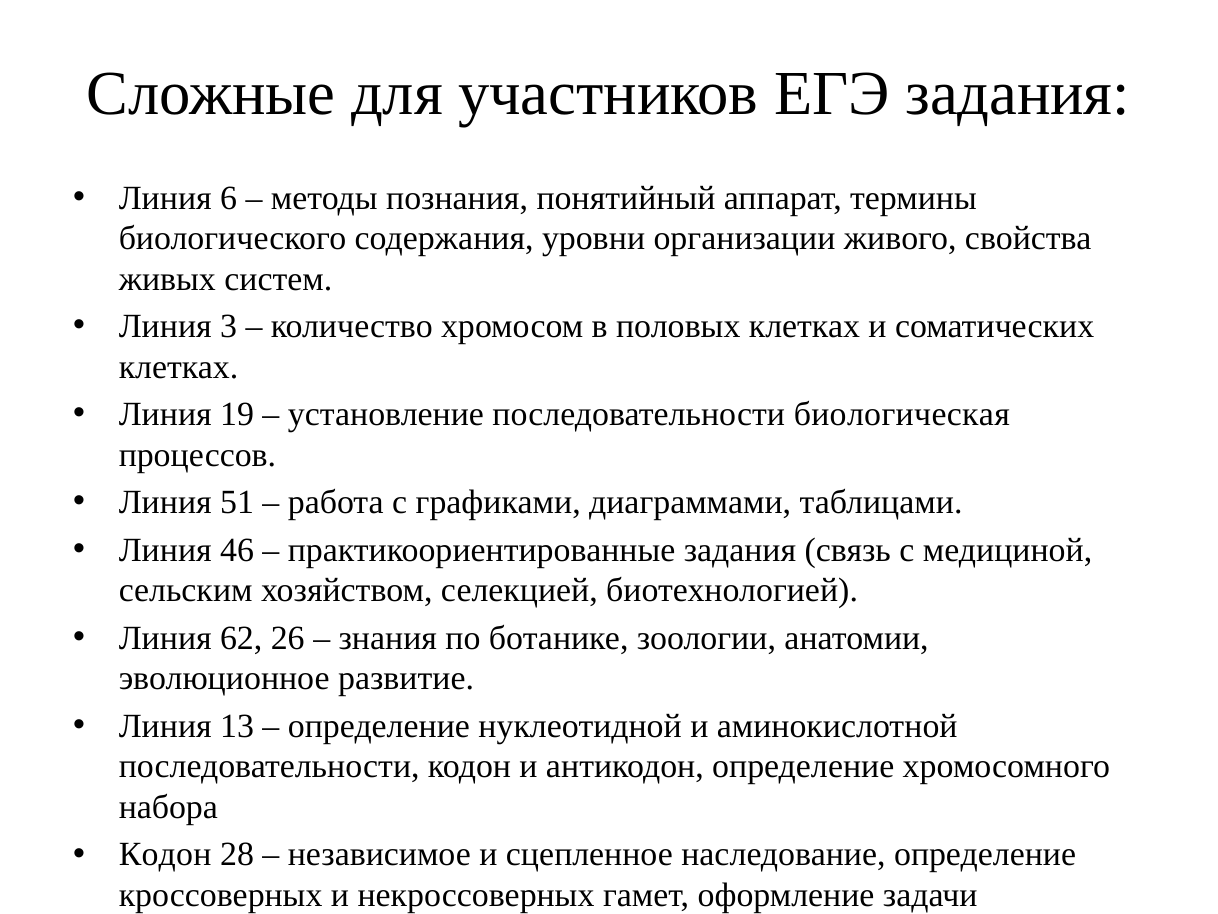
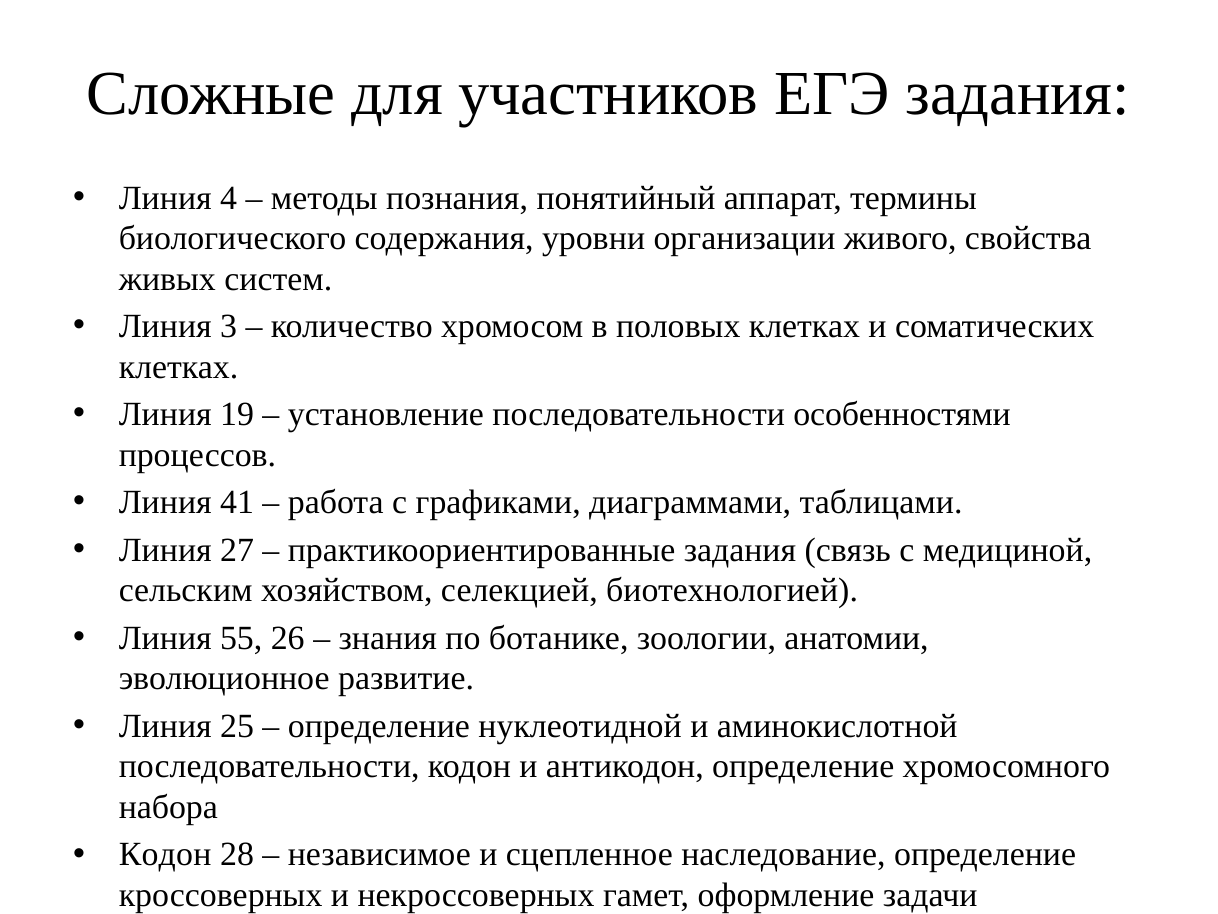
6: 6 -> 4
биологическая: биологическая -> особенностями
51: 51 -> 41
46: 46 -> 27
62: 62 -> 55
13: 13 -> 25
